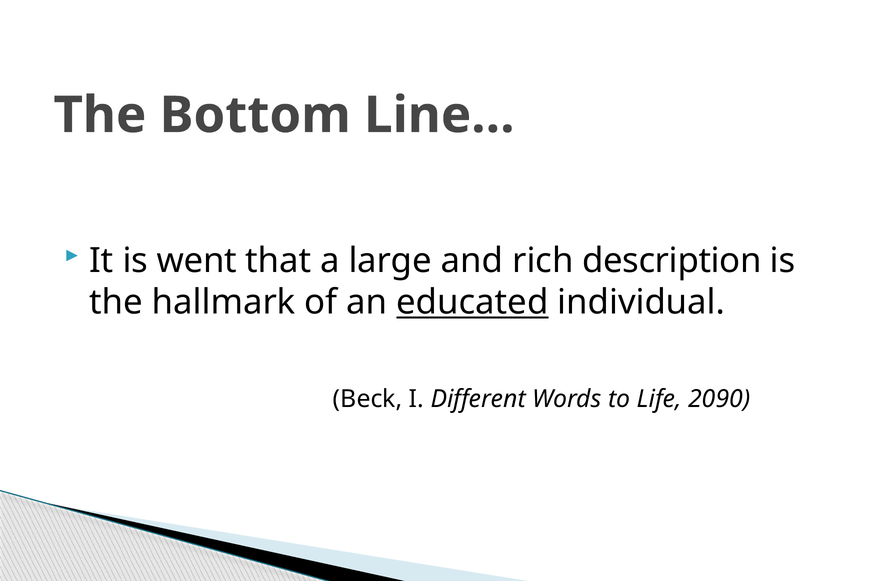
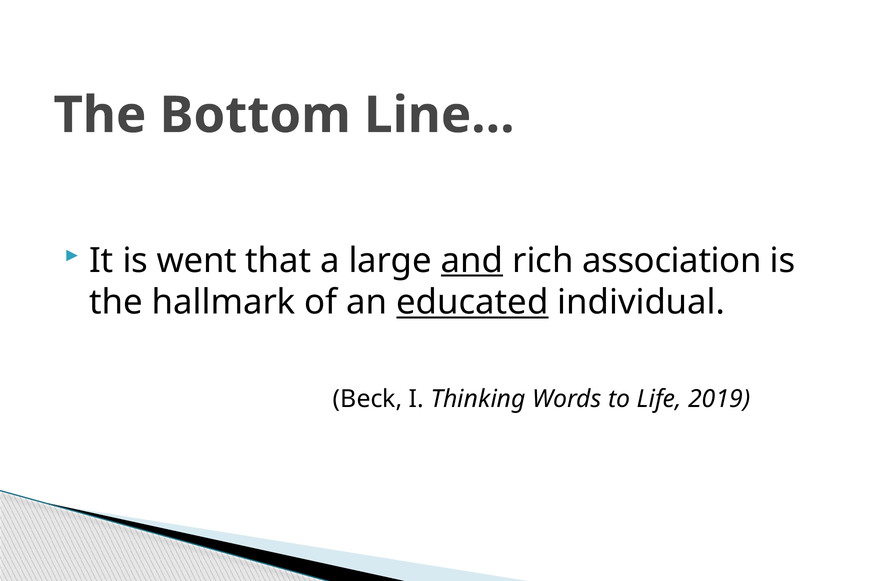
and underline: none -> present
description: description -> association
Different: Different -> Thinking
2090: 2090 -> 2019
